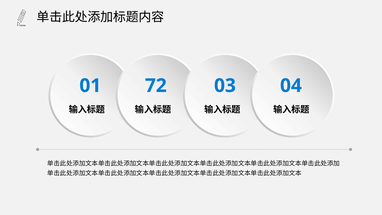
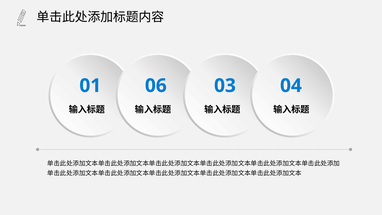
72: 72 -> 06
